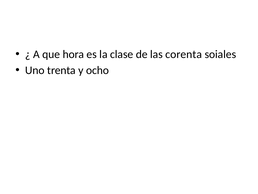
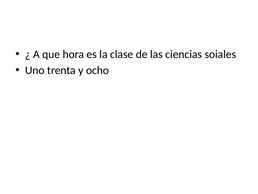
corenta: corenta -> ciencias
